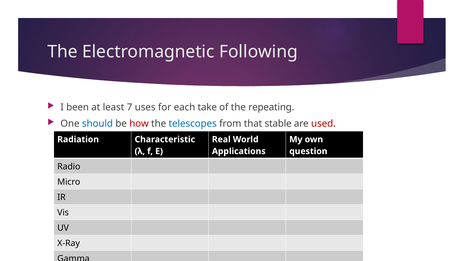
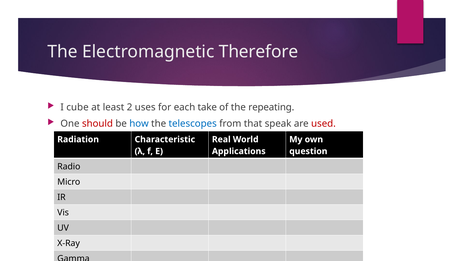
Following: Following -> Therefore
been: been -> cube
7: 7 -> 2
should colour: blue -> red
how colour: red -> blue
stable: stable -> speak
